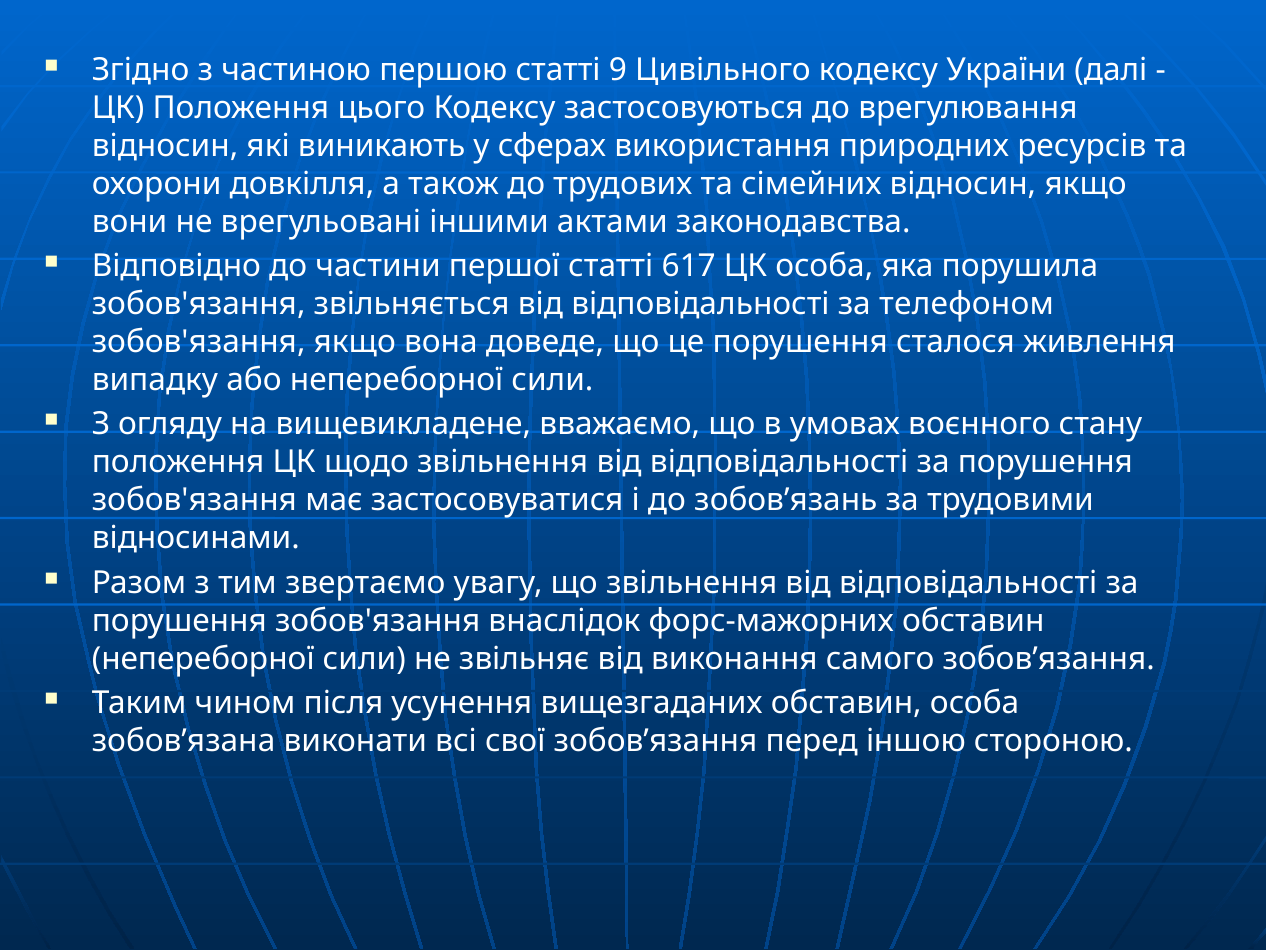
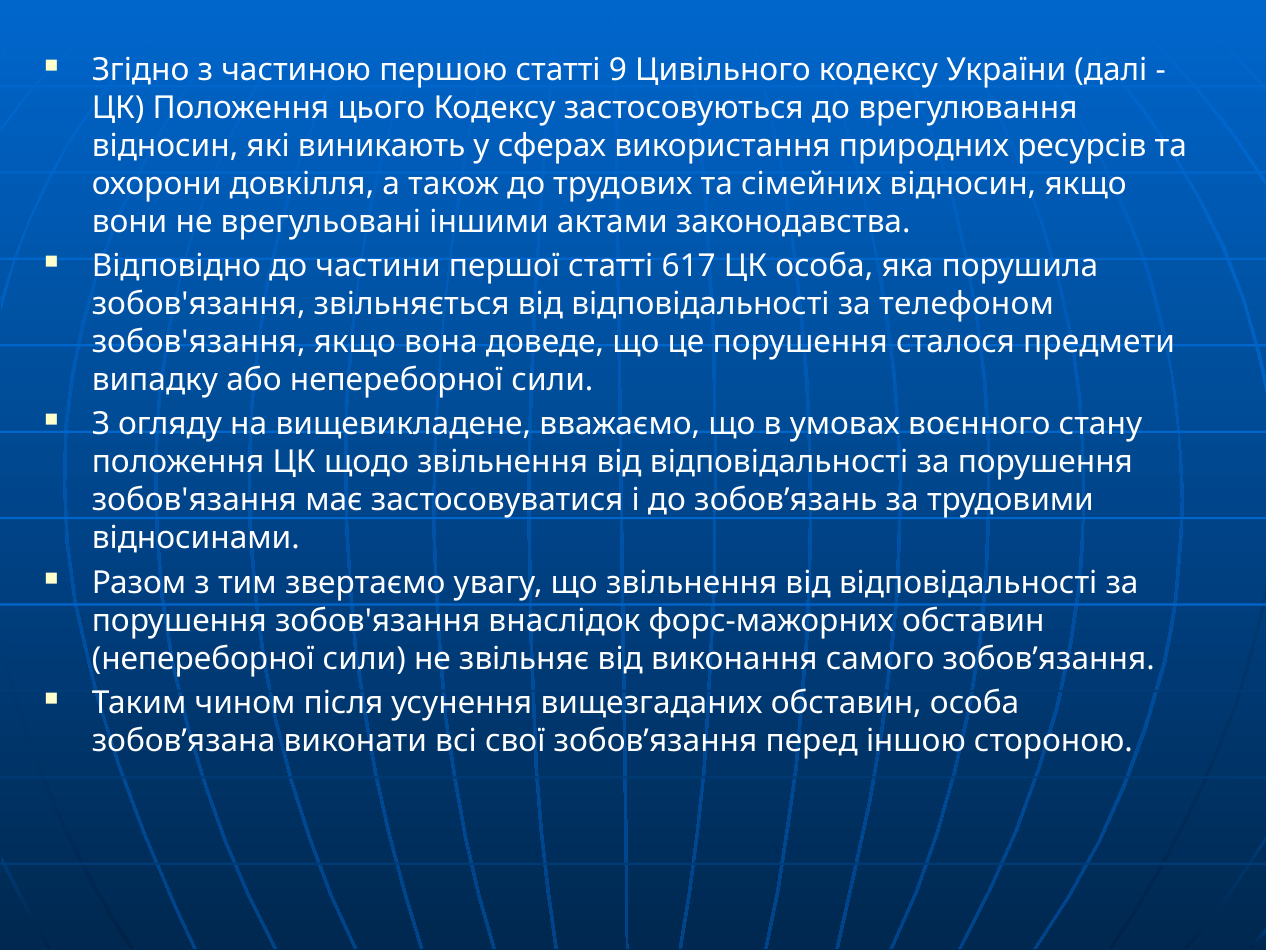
живлення: живлення -> предмети
